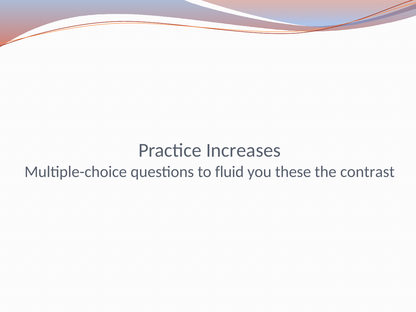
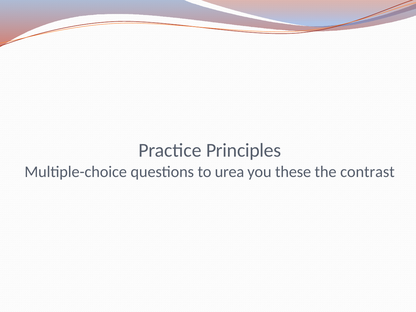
Increases: Increases -> Principles
fluid: fluid -> urea
